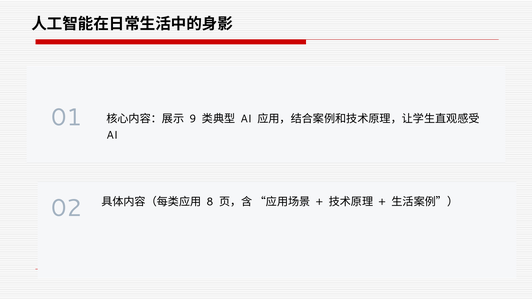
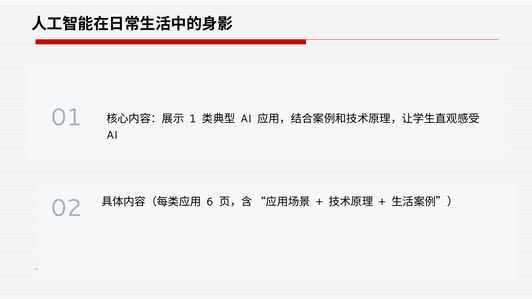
9: 9 -> 1
8: 8 -> 6
